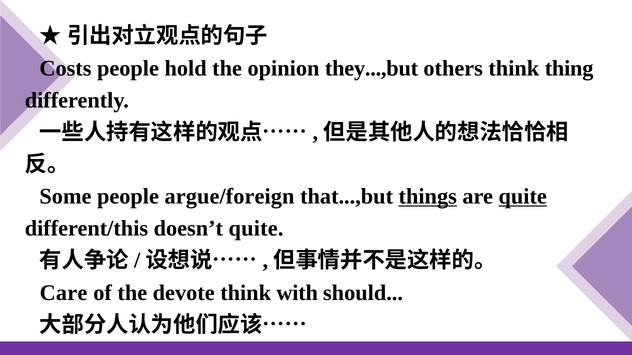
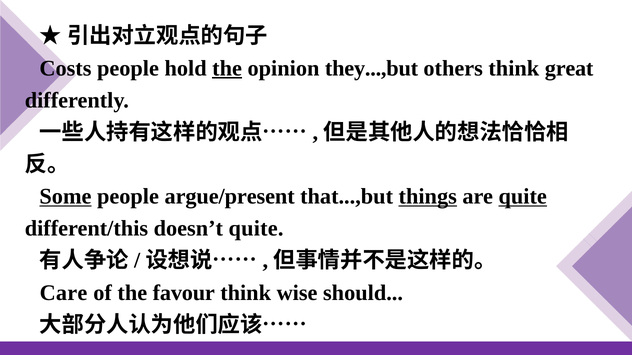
the at (227, 68) underline: none -> present
thing: thing -> great
Some underline: none -> present
argue/foreign: argue/foreign -> argue/present
devote: devote -> favour
with: with -> wise
